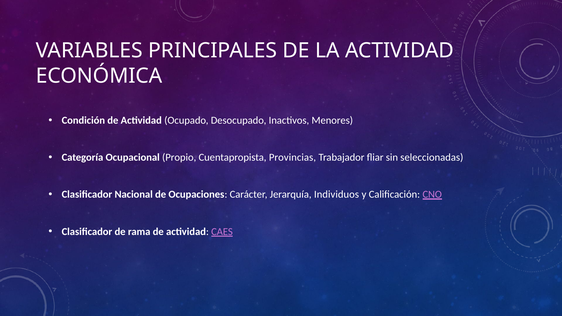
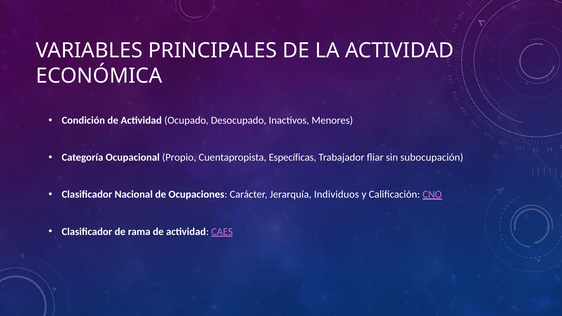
Provincias: Provincias -> Específicas
seleccionadas: seleccionadas -> subocupación
